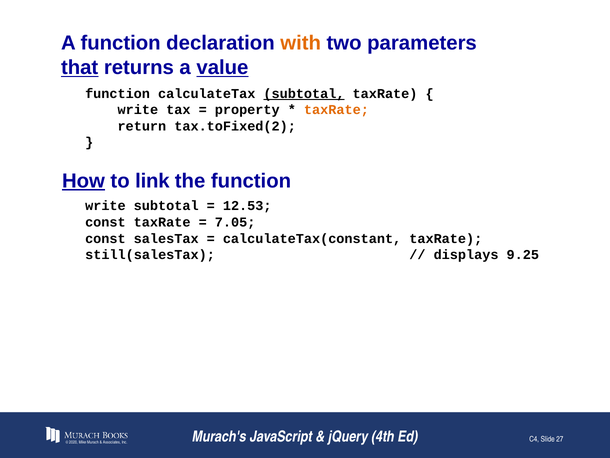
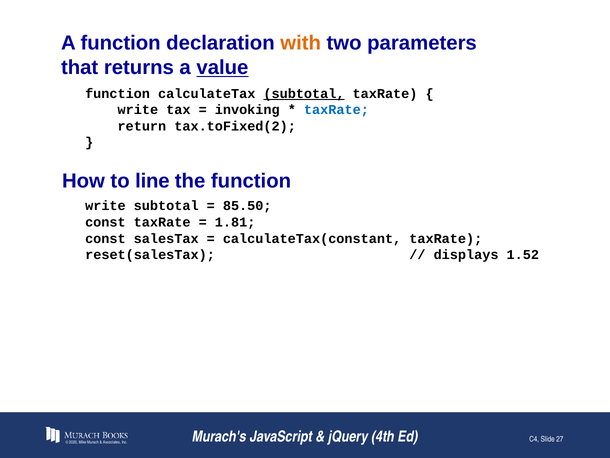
that underline: present -> none
property: property -> invoking
taxRate at (336, 110) colour: orange -> blue
How underline: present -> none
link: link -> line
12.53: 12.53 -> 85.50
7.05: 7.05 -> 1.81
still(salesTax: still(salesTax -> reset(salesTax
9.25: 9.25 -> 1.52
